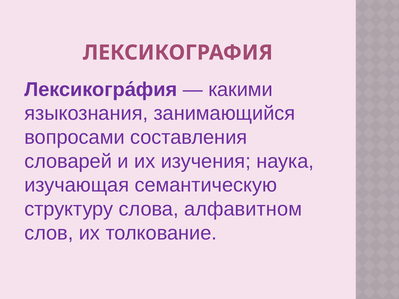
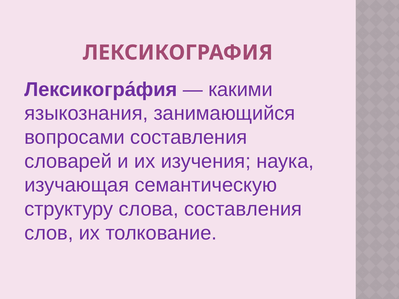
слова алфавитном: алфавитном -> составления
